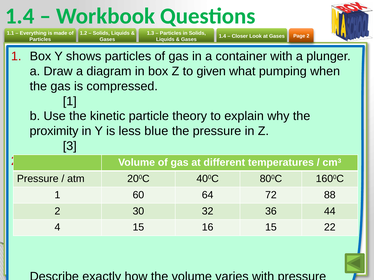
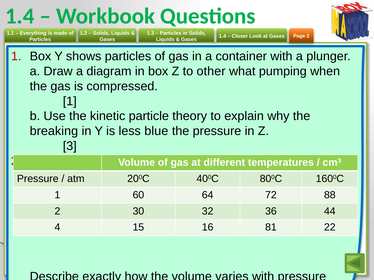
given: given -> other
proximity: proximity -> breaking
16 15: 15 -> 81
